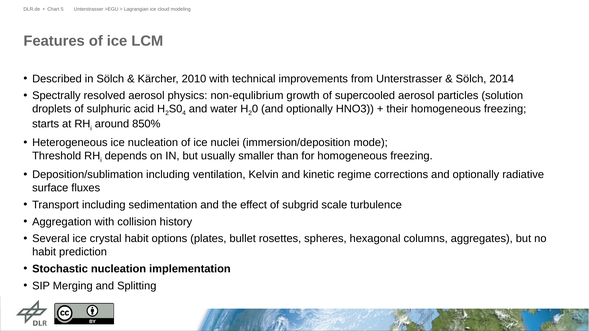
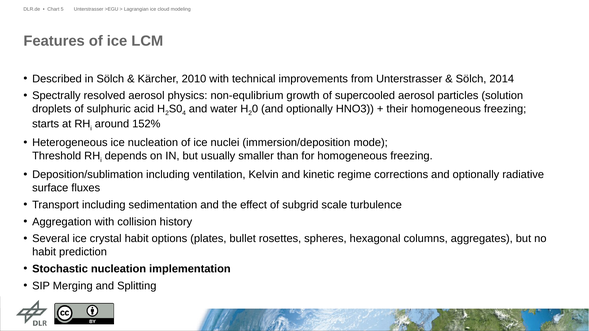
850%: 850% -> 152%
